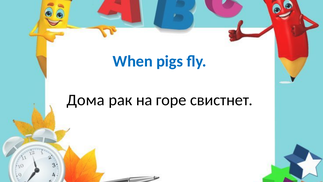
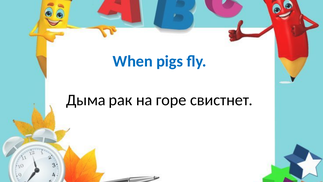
Дома: Дома -> Дыма
